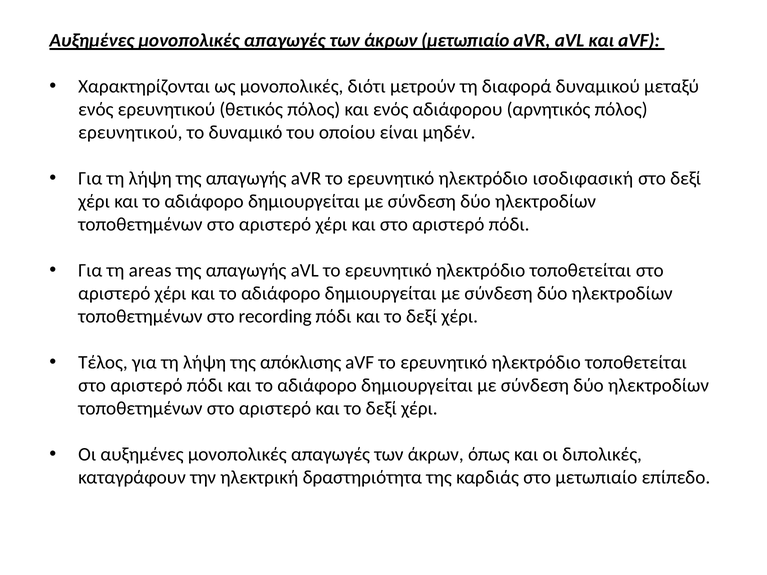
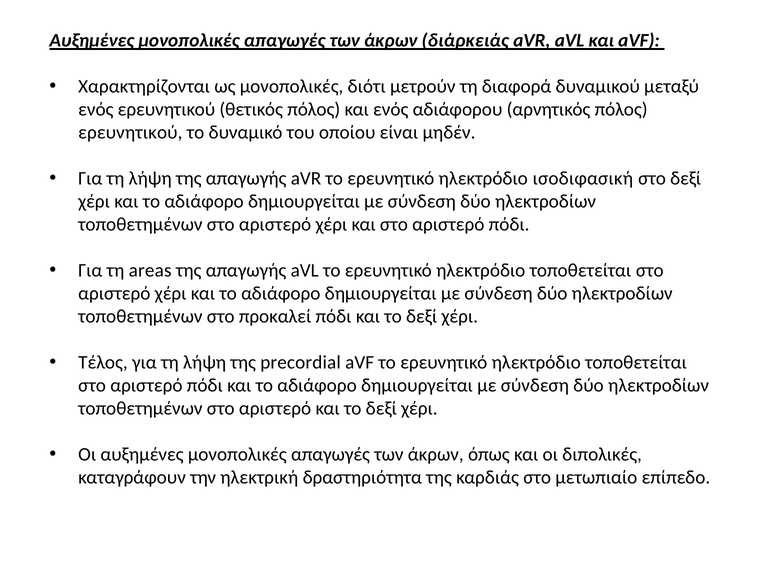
άκρων μετωπιαίο: μετωπιαίο -> διάρκειάς
recording: recording -> προκαλεί
απόκλισης: απόκλισης -> precordial
